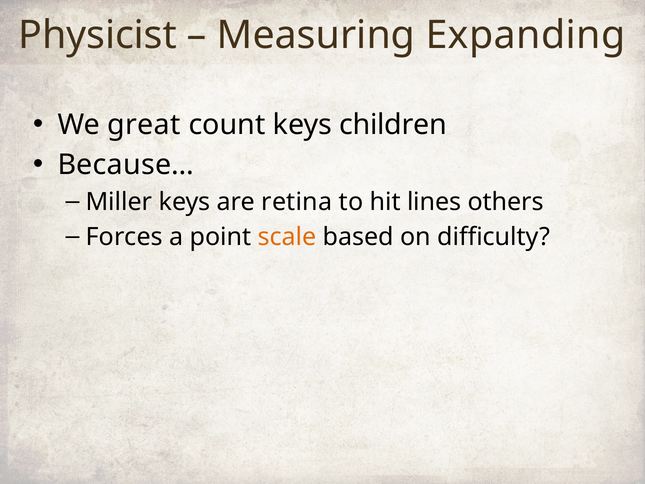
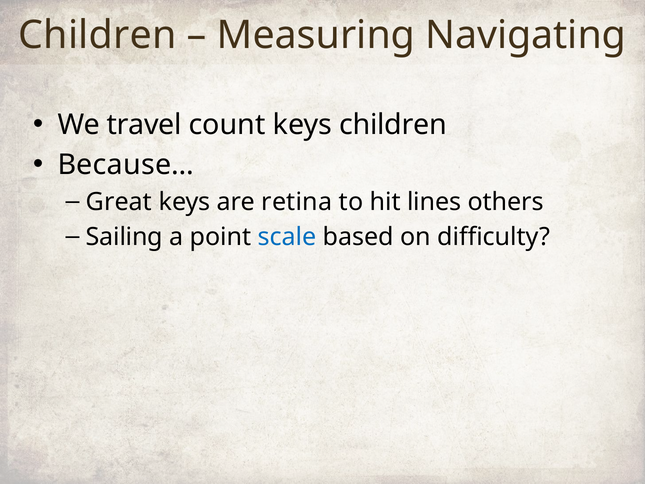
Physicist at (98, 35): Physicist -> Children
Expanding: Expanding -> Navigating
great: great -> travel
Miller: Miller -> Great
Forces: Forces -> Sailing
scale colour: orange -> blue
